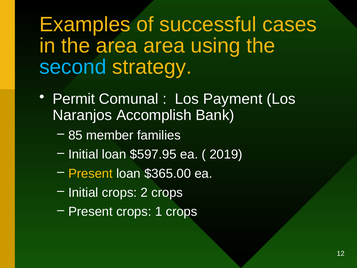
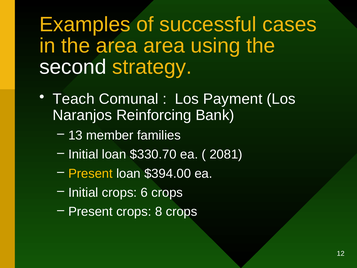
second colour: light blue -> white
Permit: Permit -> Teach
Accomplish: Accomplish -> Reinforcing
85: 85 -> 13
$597.95: $597.95 -> $330.70
2019: 2019 -> 2081
$365.00: $365.00 -> $394.00
2: 2 -> 6
1: 1 -> 8
